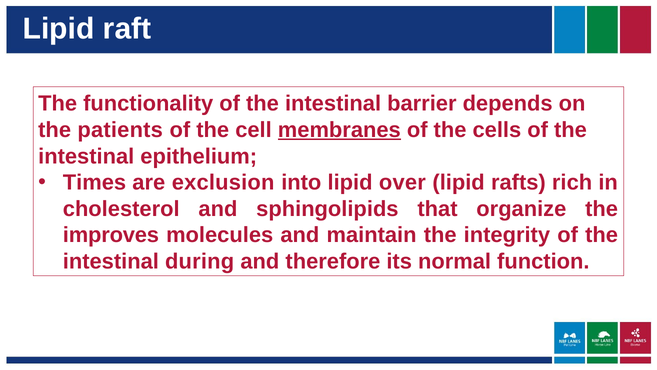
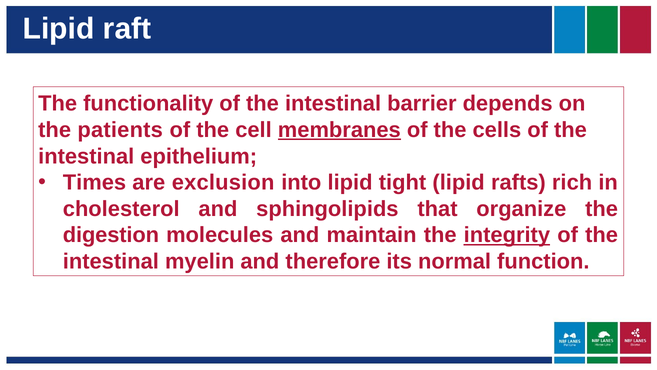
over: over -> tight
improves: improves -> digestion
integrity underline: none -> present
during: during -> myelin
